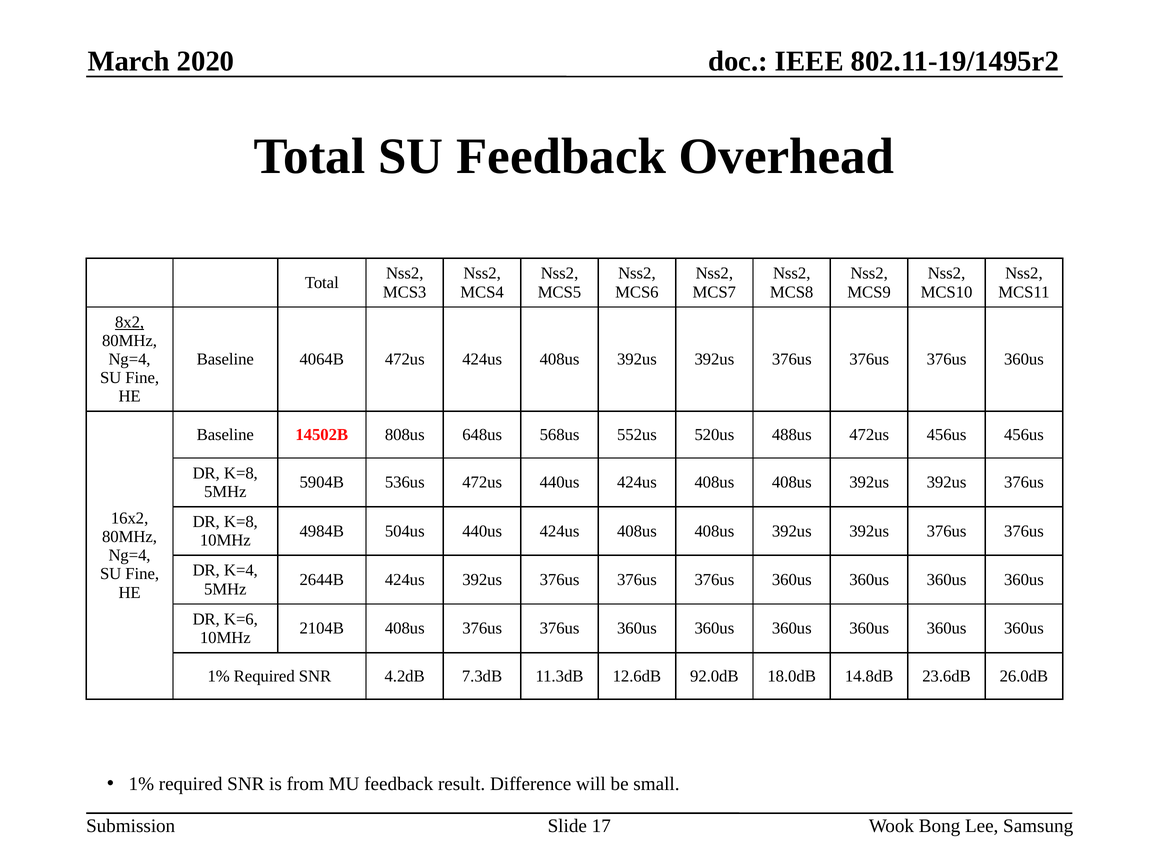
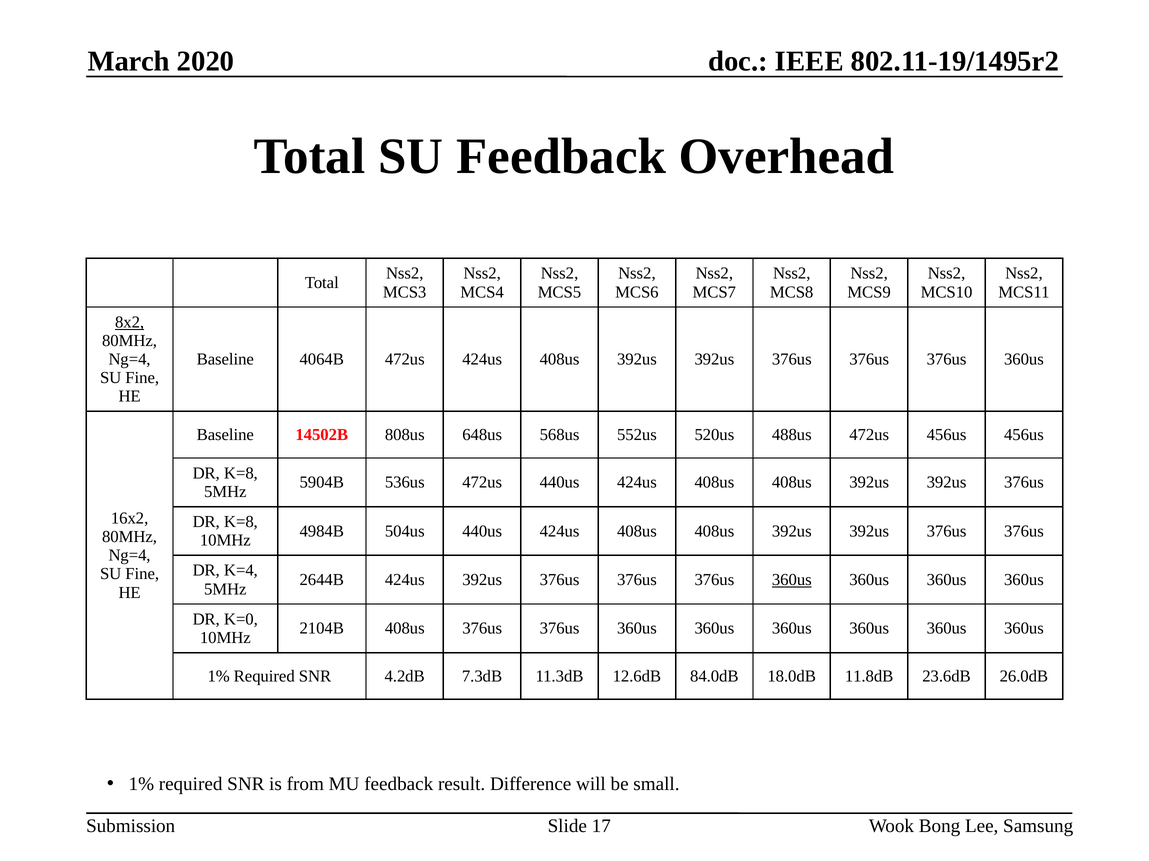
360us at (792, 580) underline: none -> present
K=6: K=6 -> K=0
92.0dB: 92.0dB -> 84.0dB
14.8dB: 14.8dB -> 11.8dB
